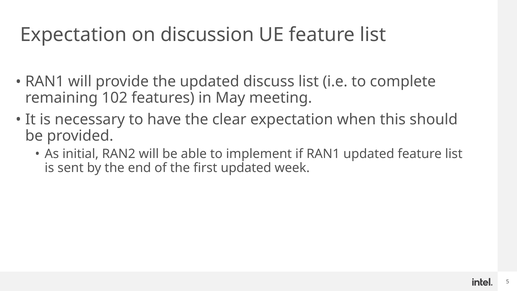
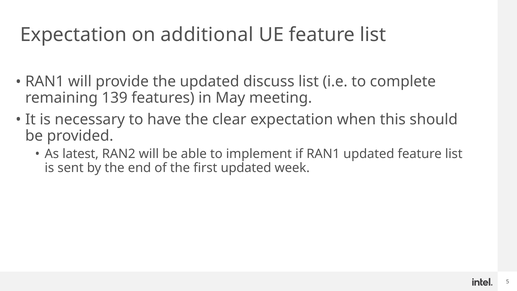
discussion: discussion -> additional
102: 102 -> 139
initial: initial -> latest
